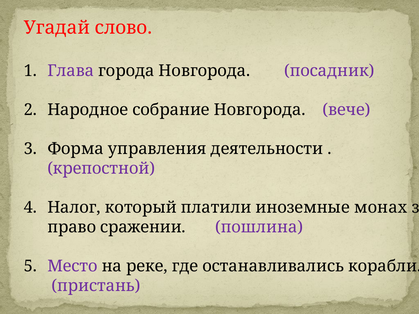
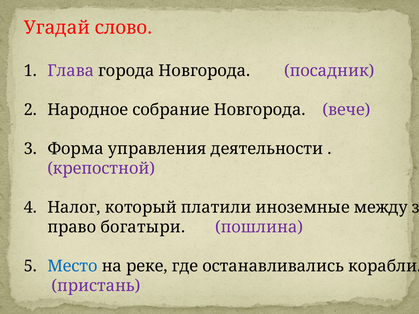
монах: монах -> между
сражении: сражении -> богатыри
Место colour: purple -> blue
